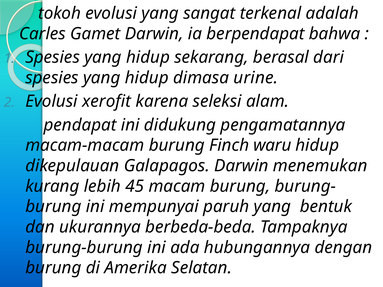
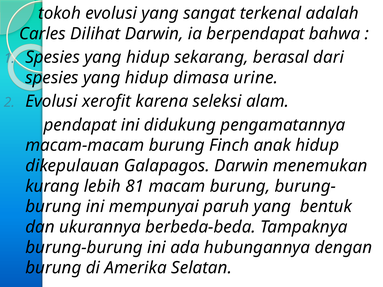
Gamet: Gamet -> Dilihat
waru: waru -> anak
45: 45 -> 81
